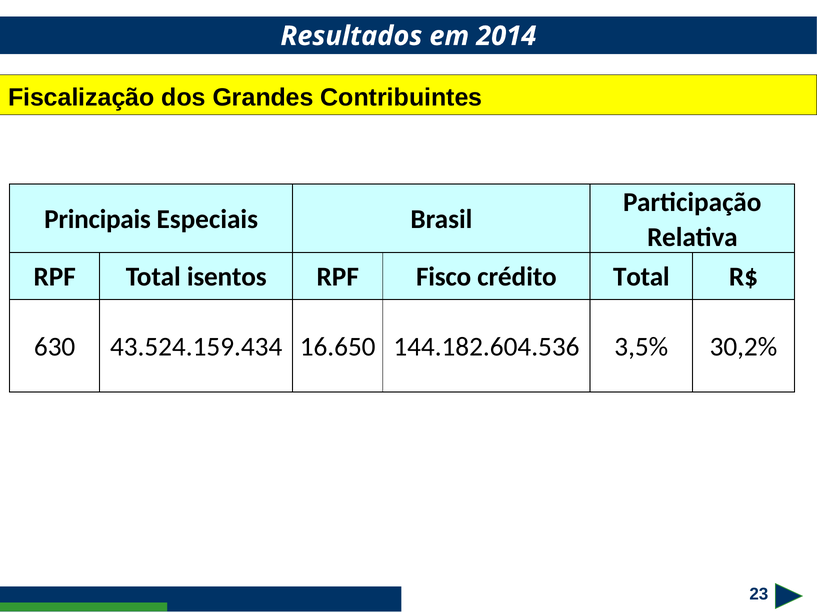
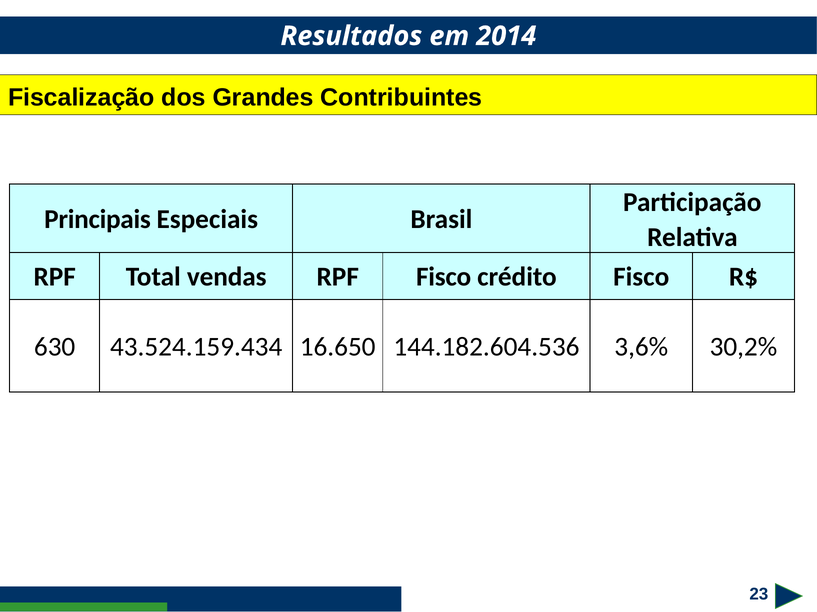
isentos: isentos -> vendas
crédito Total: Total -> Fisco
3,5%: 3,5% -> 3,6%
